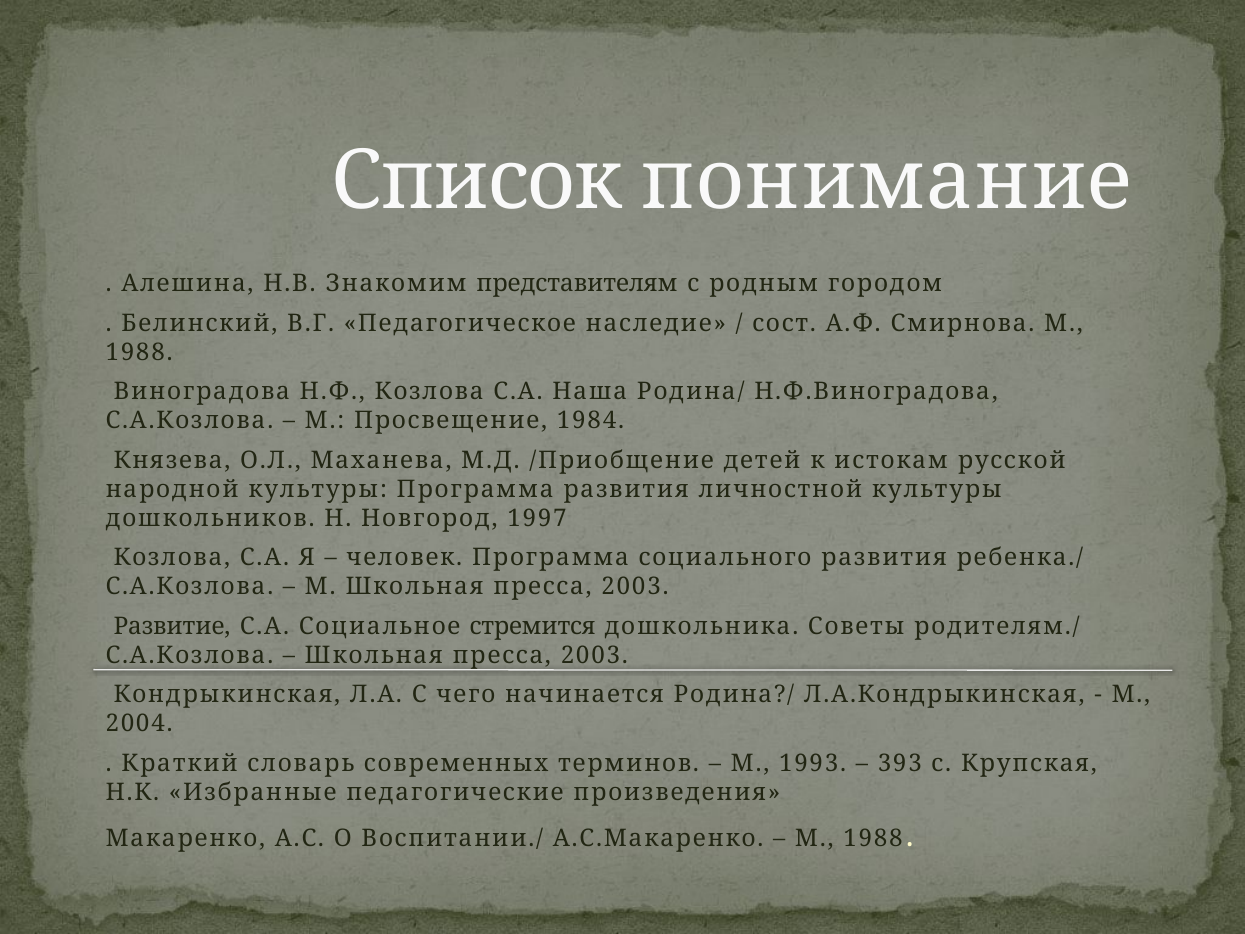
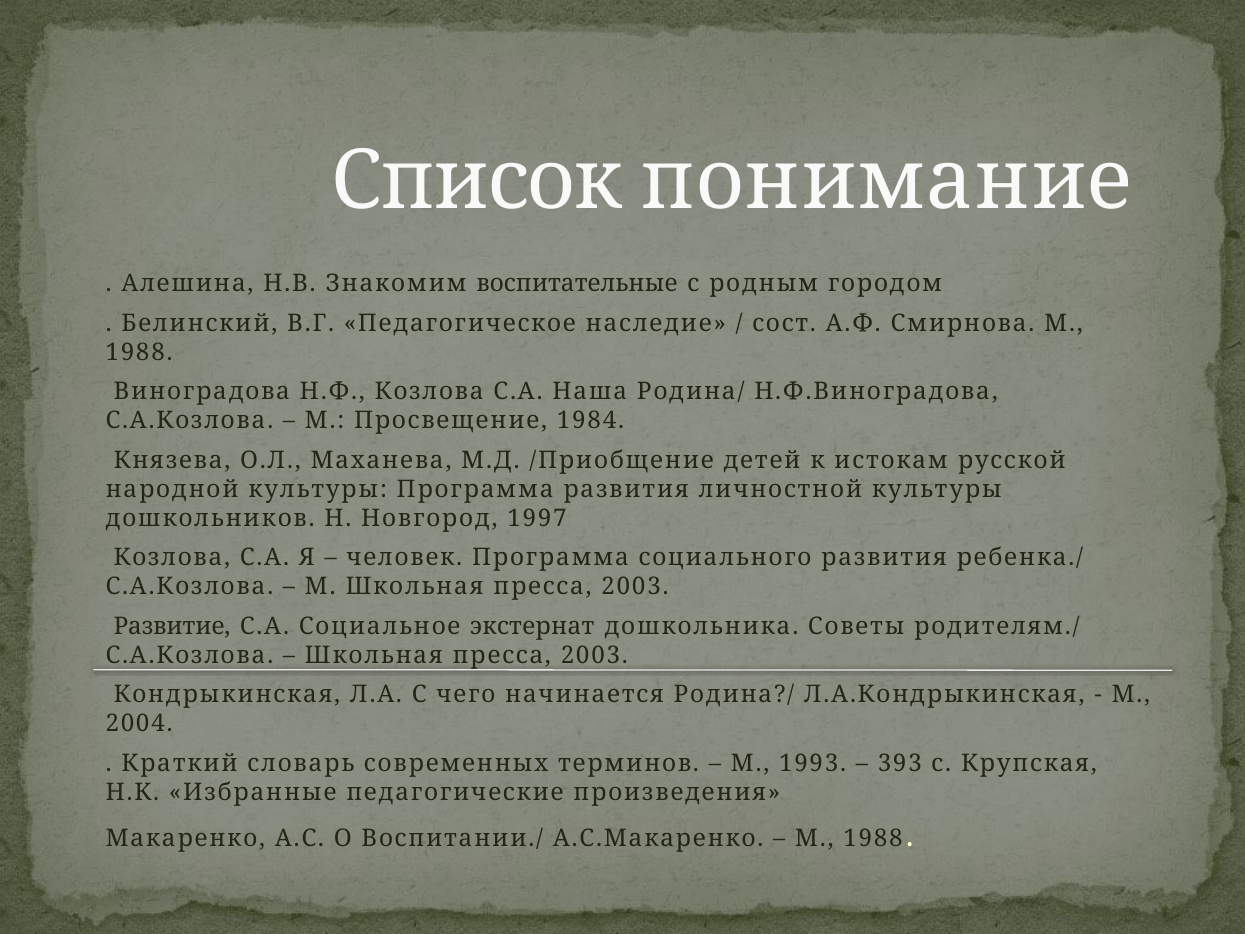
представителям: представителям -> воспитательные
стремится: стремится -> экстернат
